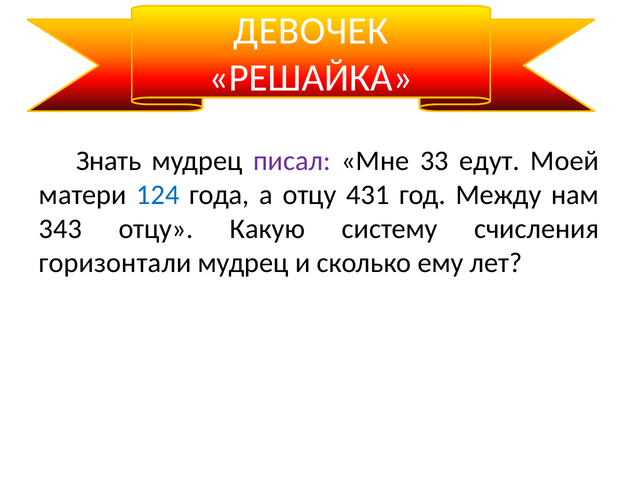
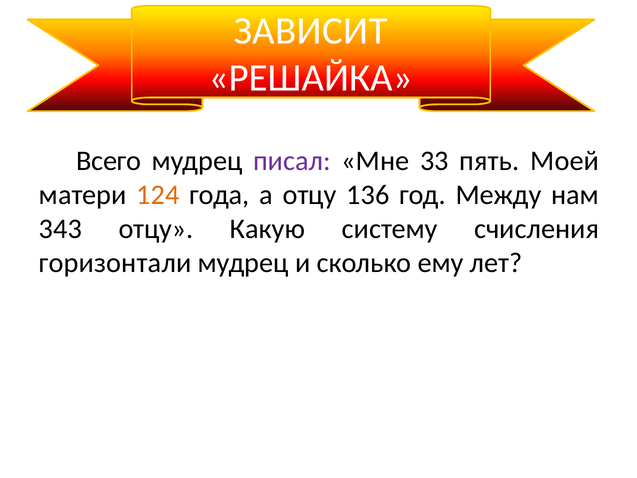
ДЕВОЧЕК: ДЕВОЧЕК -> ЗАВИСИТ
Знать: Знать -> Всего
едут: едут -> пять
124 colour: blue -> orange
431: 431 -> 136
